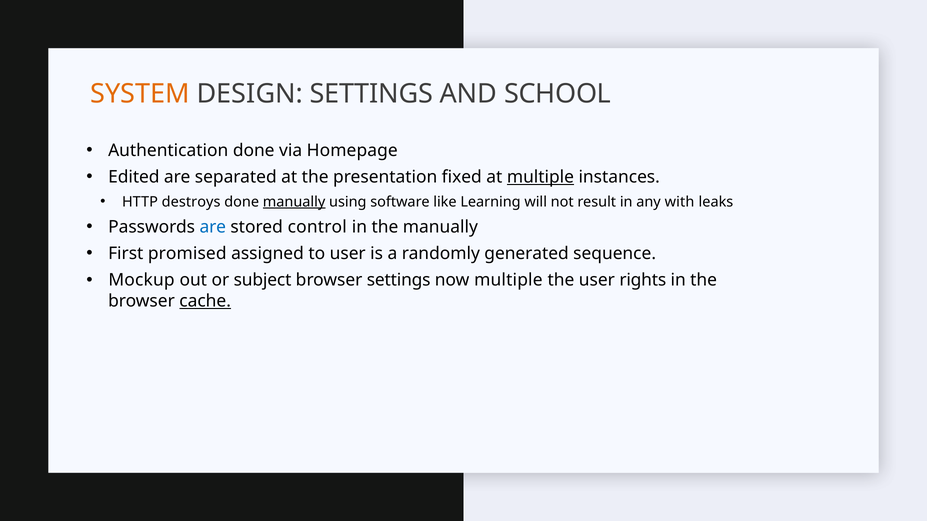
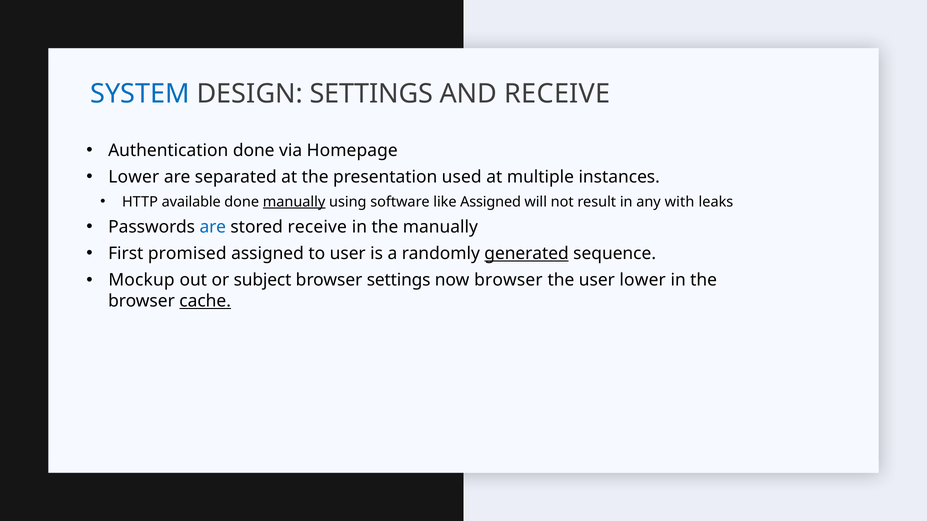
SYSTEM colour: orange -> blue
AND SCHOOL: SCHOOL -> RECEIVE
Edited at (134, 177): Edited -> Lower
fixed: fixed -> used
multiple at (540, 177) underline: present -> none
destroys: destroys -> available
like Learning: Learning -> Assigned
stored control: control -> receive
generated underline: none -> present
now multiple: multiple -> browser
user rights: rights -> lower
